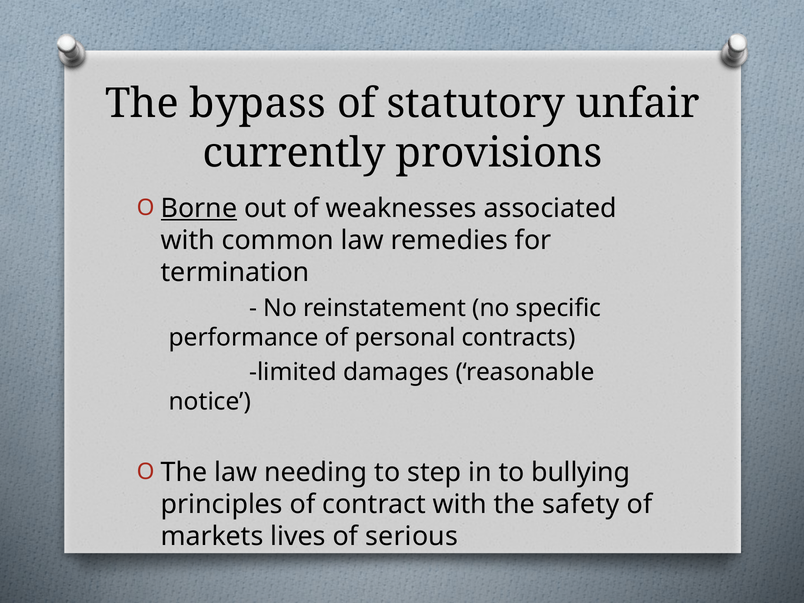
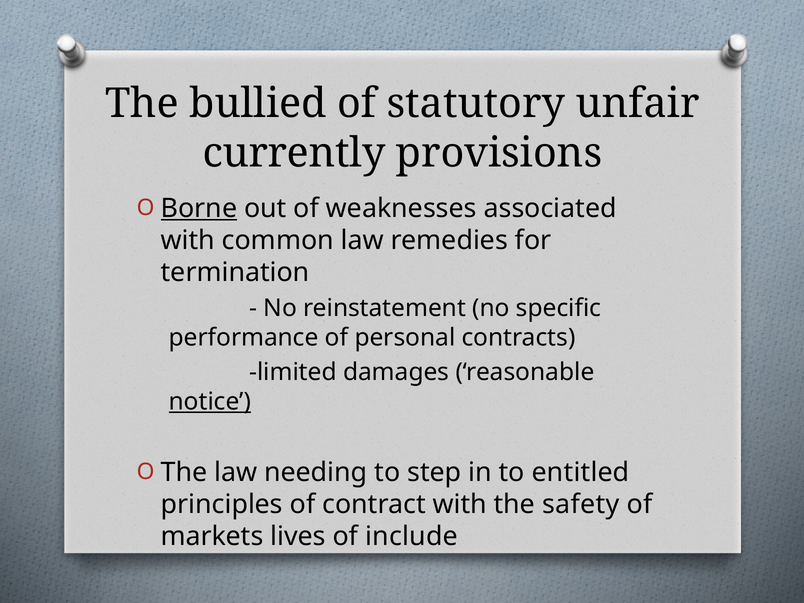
bypass: bypass -> bullied
notice underline: none -> present
bullying: bullying -> entitled
serious: serious -> include
